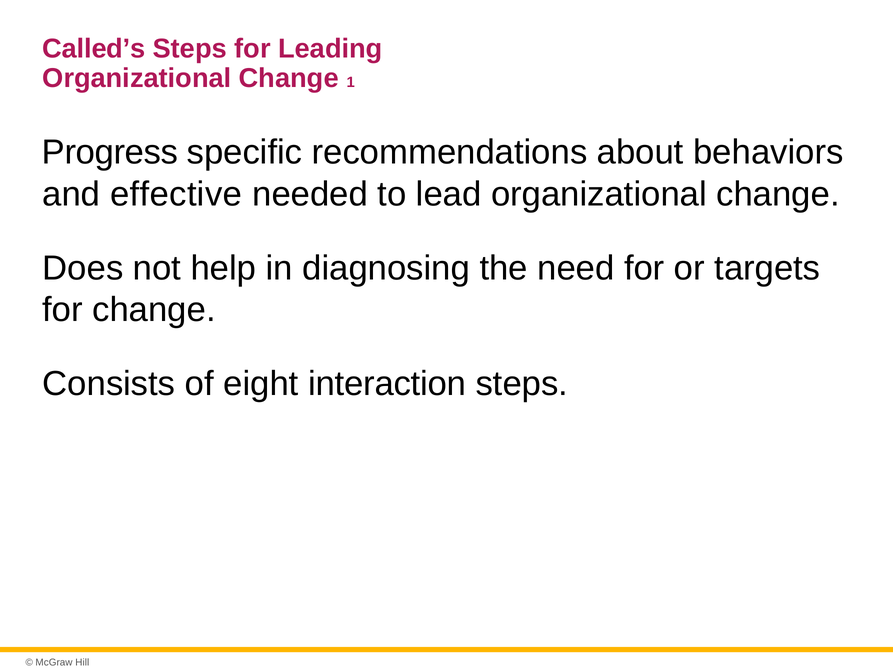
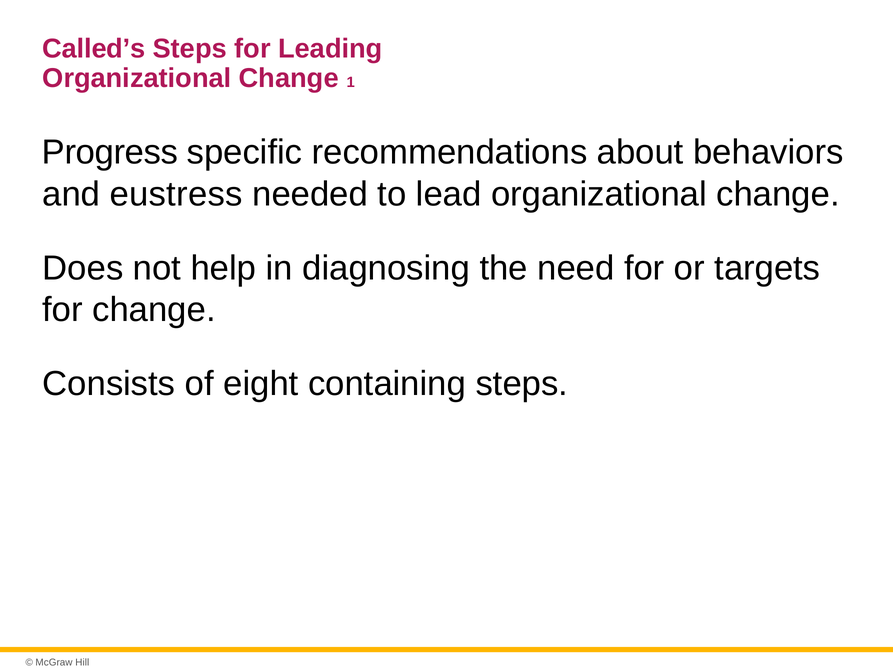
effective: effective -> eustress
interaction: interaction -> containing
